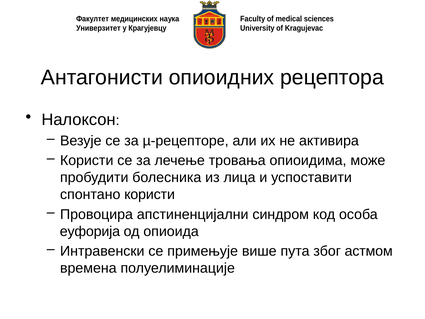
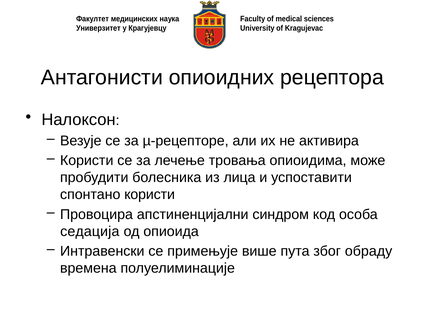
еуфорија: еуфорија -> седација
астмом: астмом -> обраду
